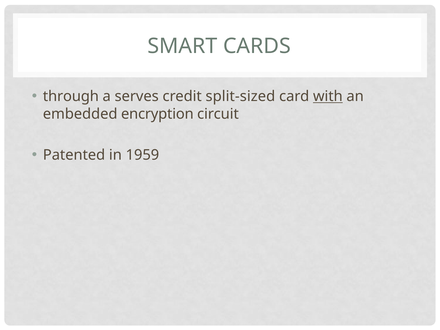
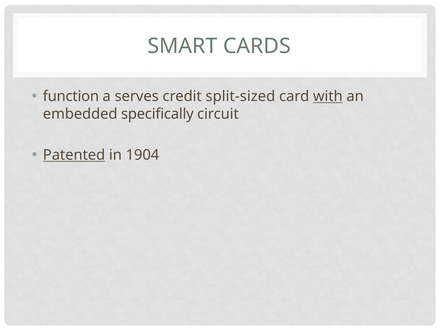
through: through -> function
encryption: encryption -> specifically
Patented underline: none -> present
1959: 1959 -> 1904
